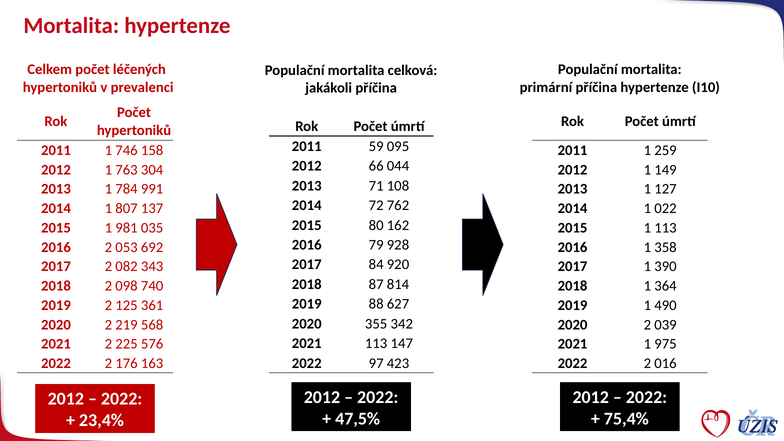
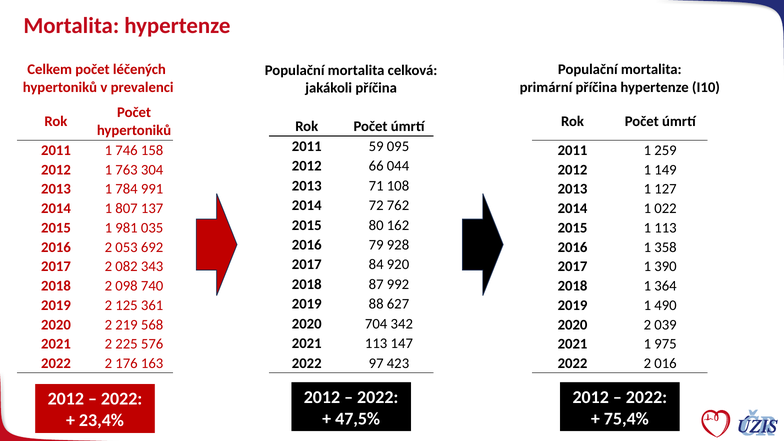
814: 814 -> 992
355: 355 -> 704
